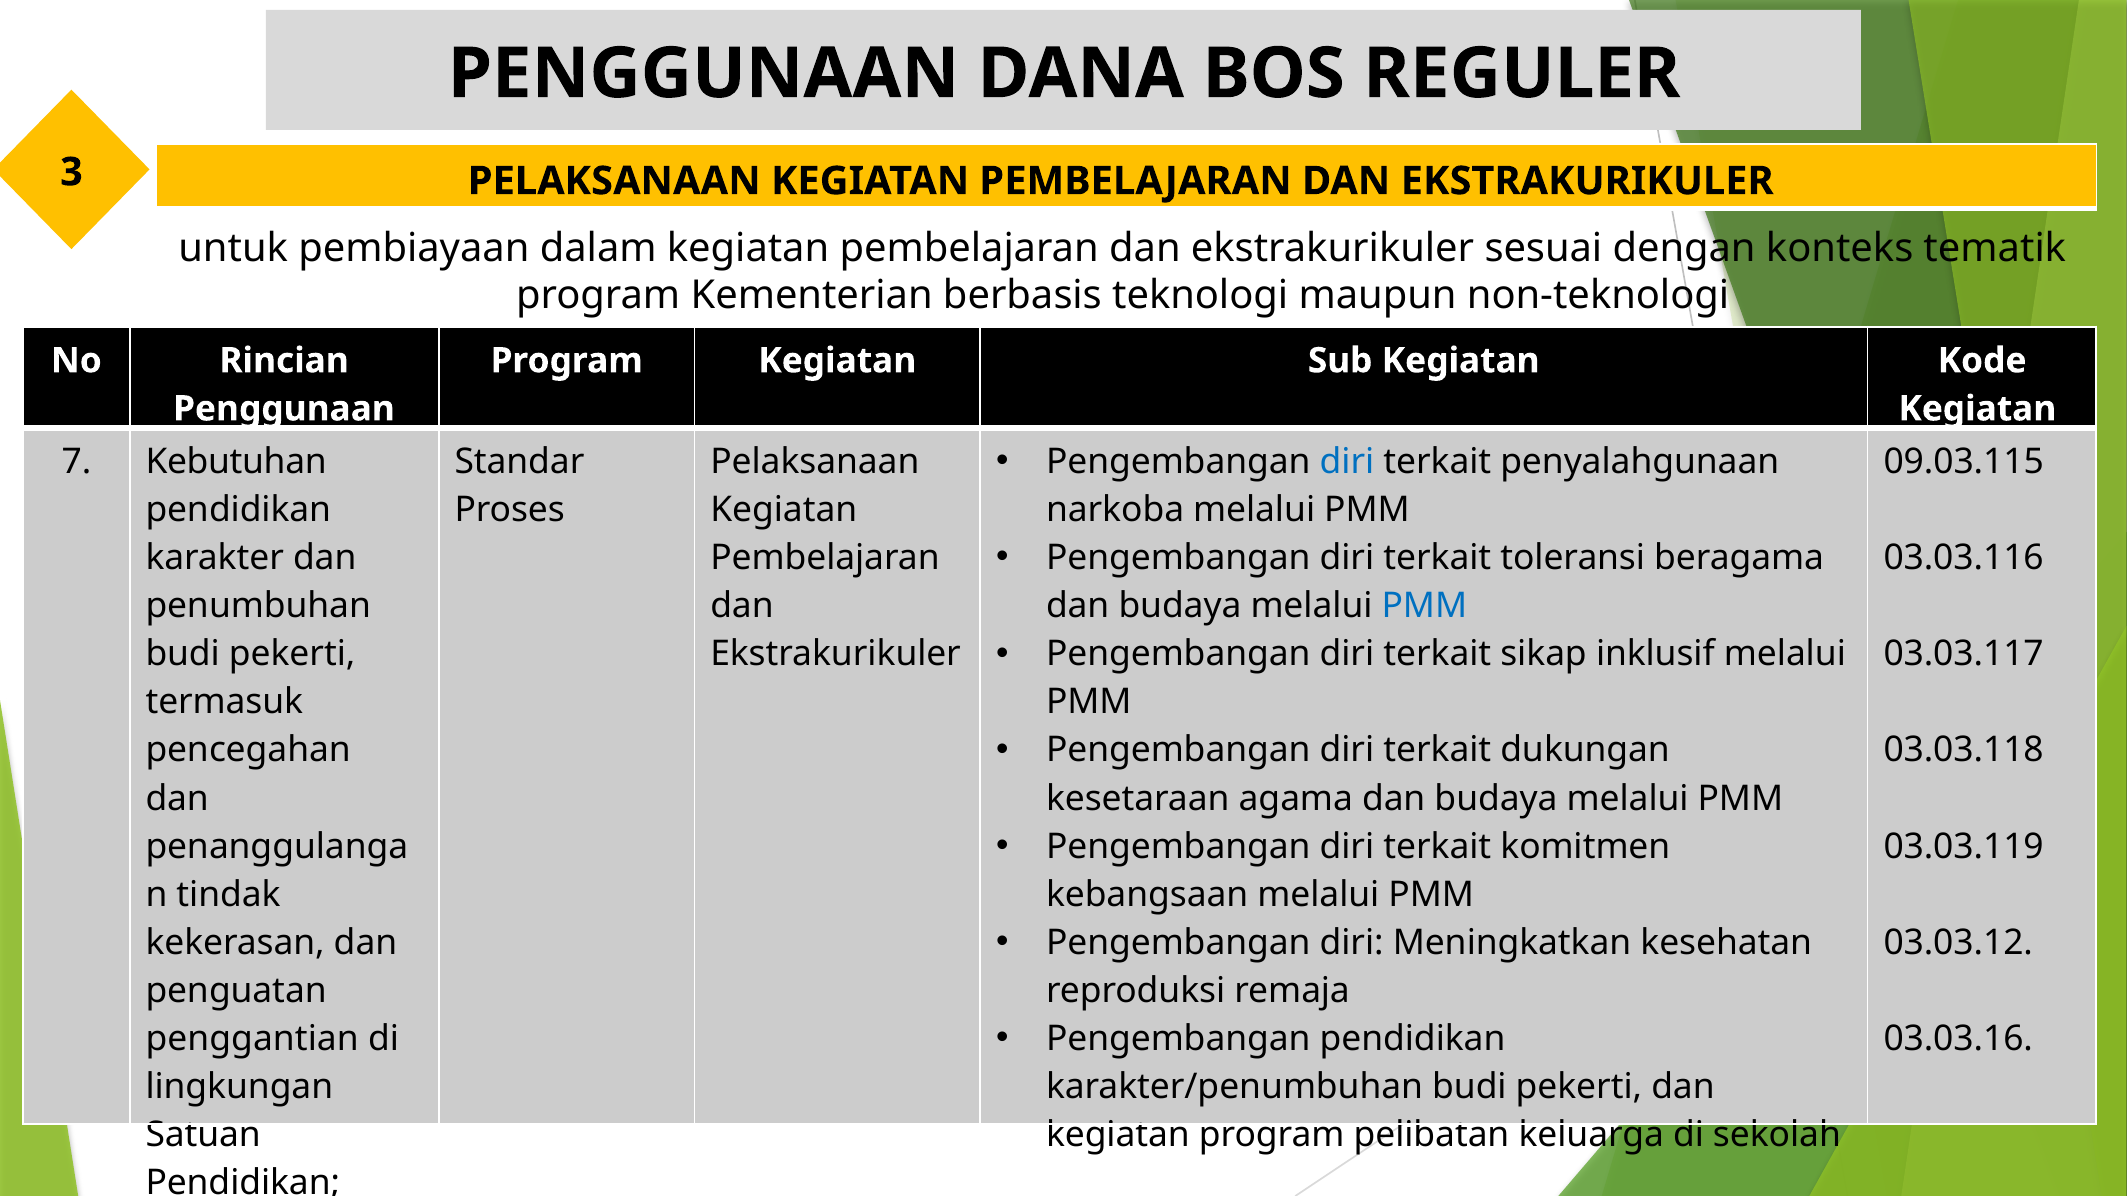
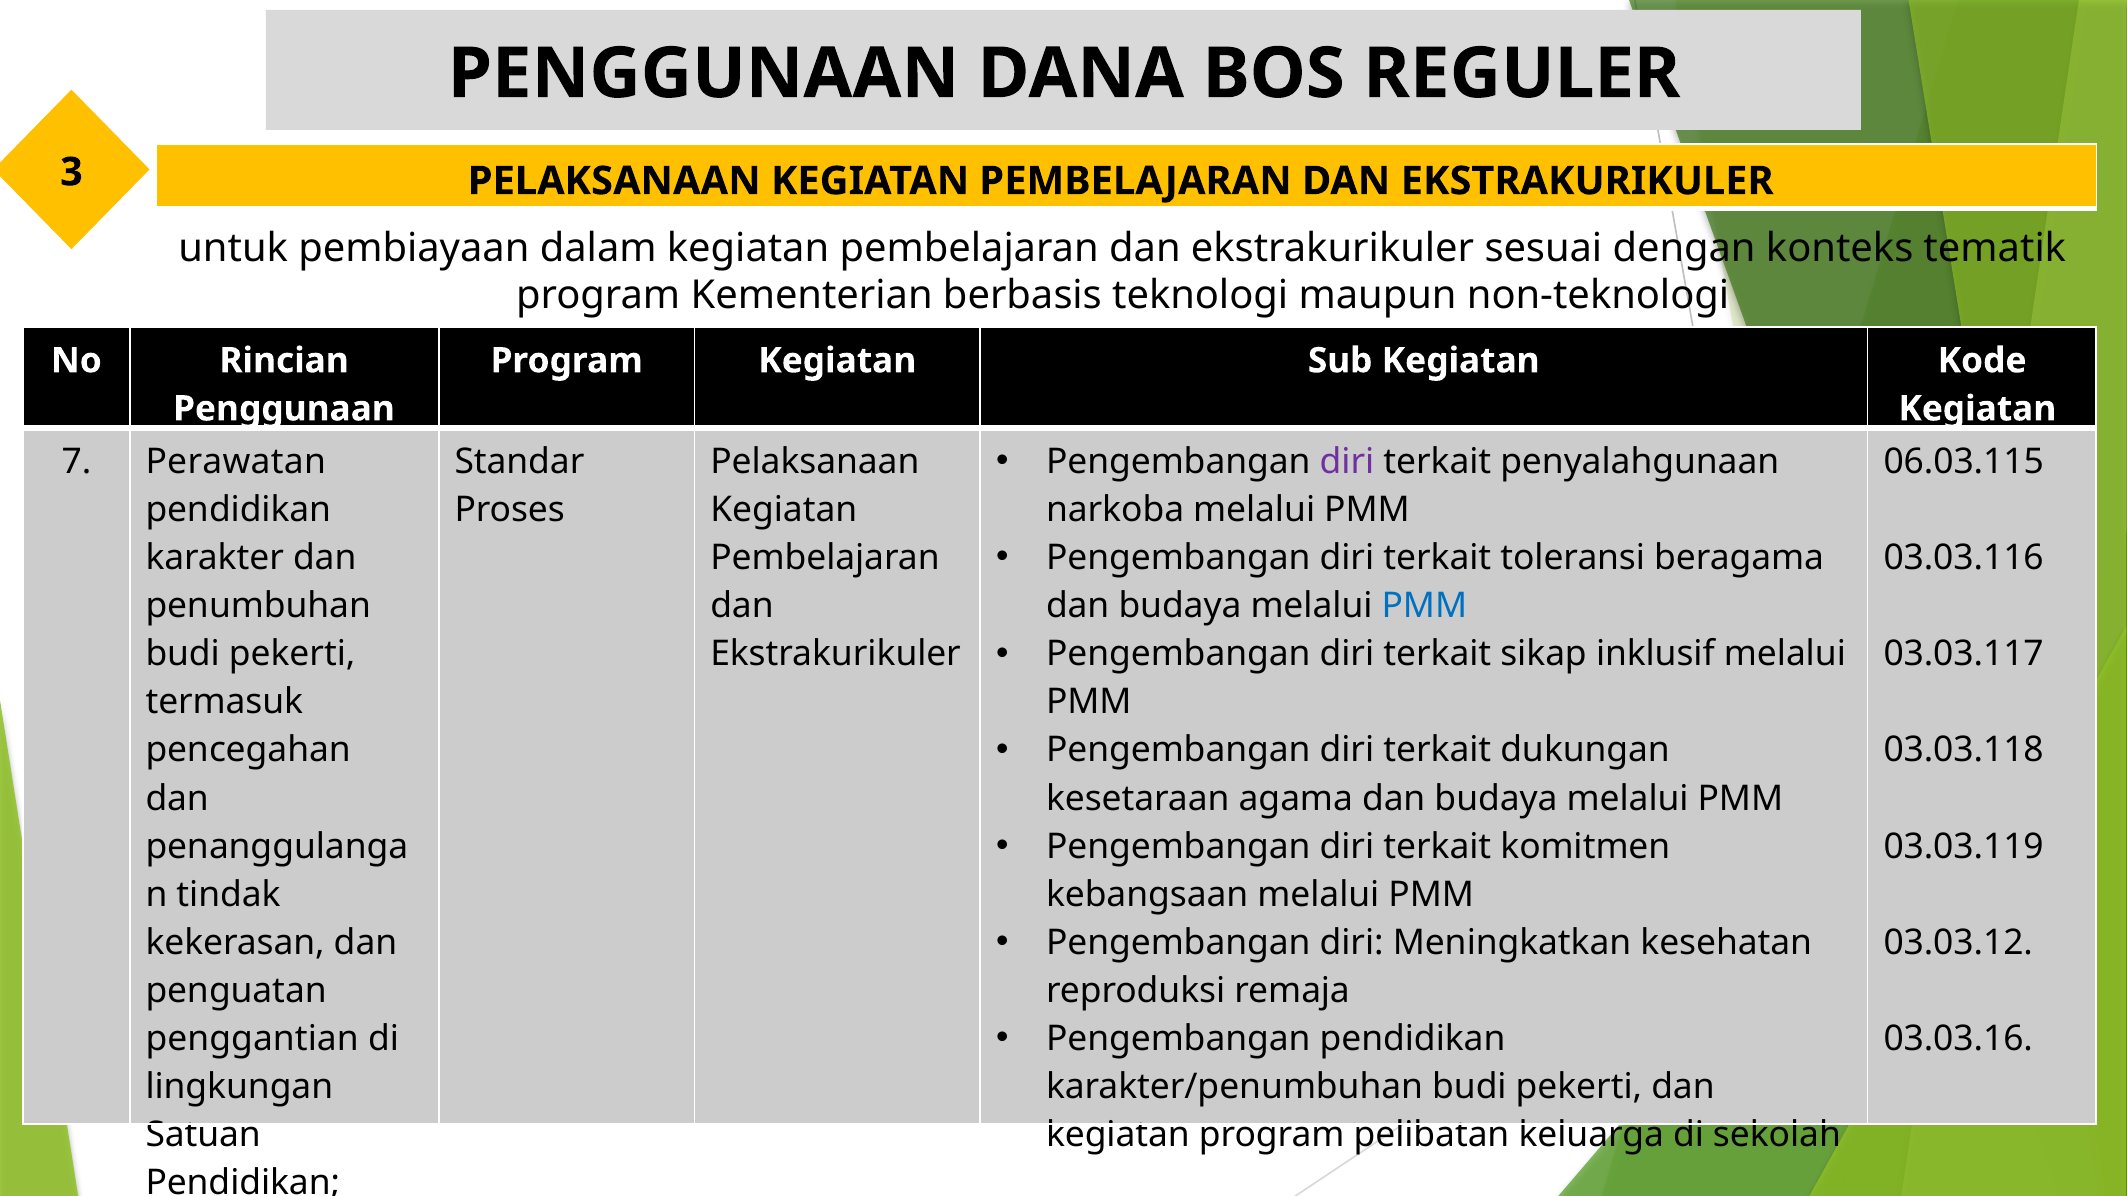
diri at (1347, 462) colour: blue -> purple
Kebutuhan: Kebutuhan -> Perawatan
09.03.115: 09.03.115 -> 06.03.115
